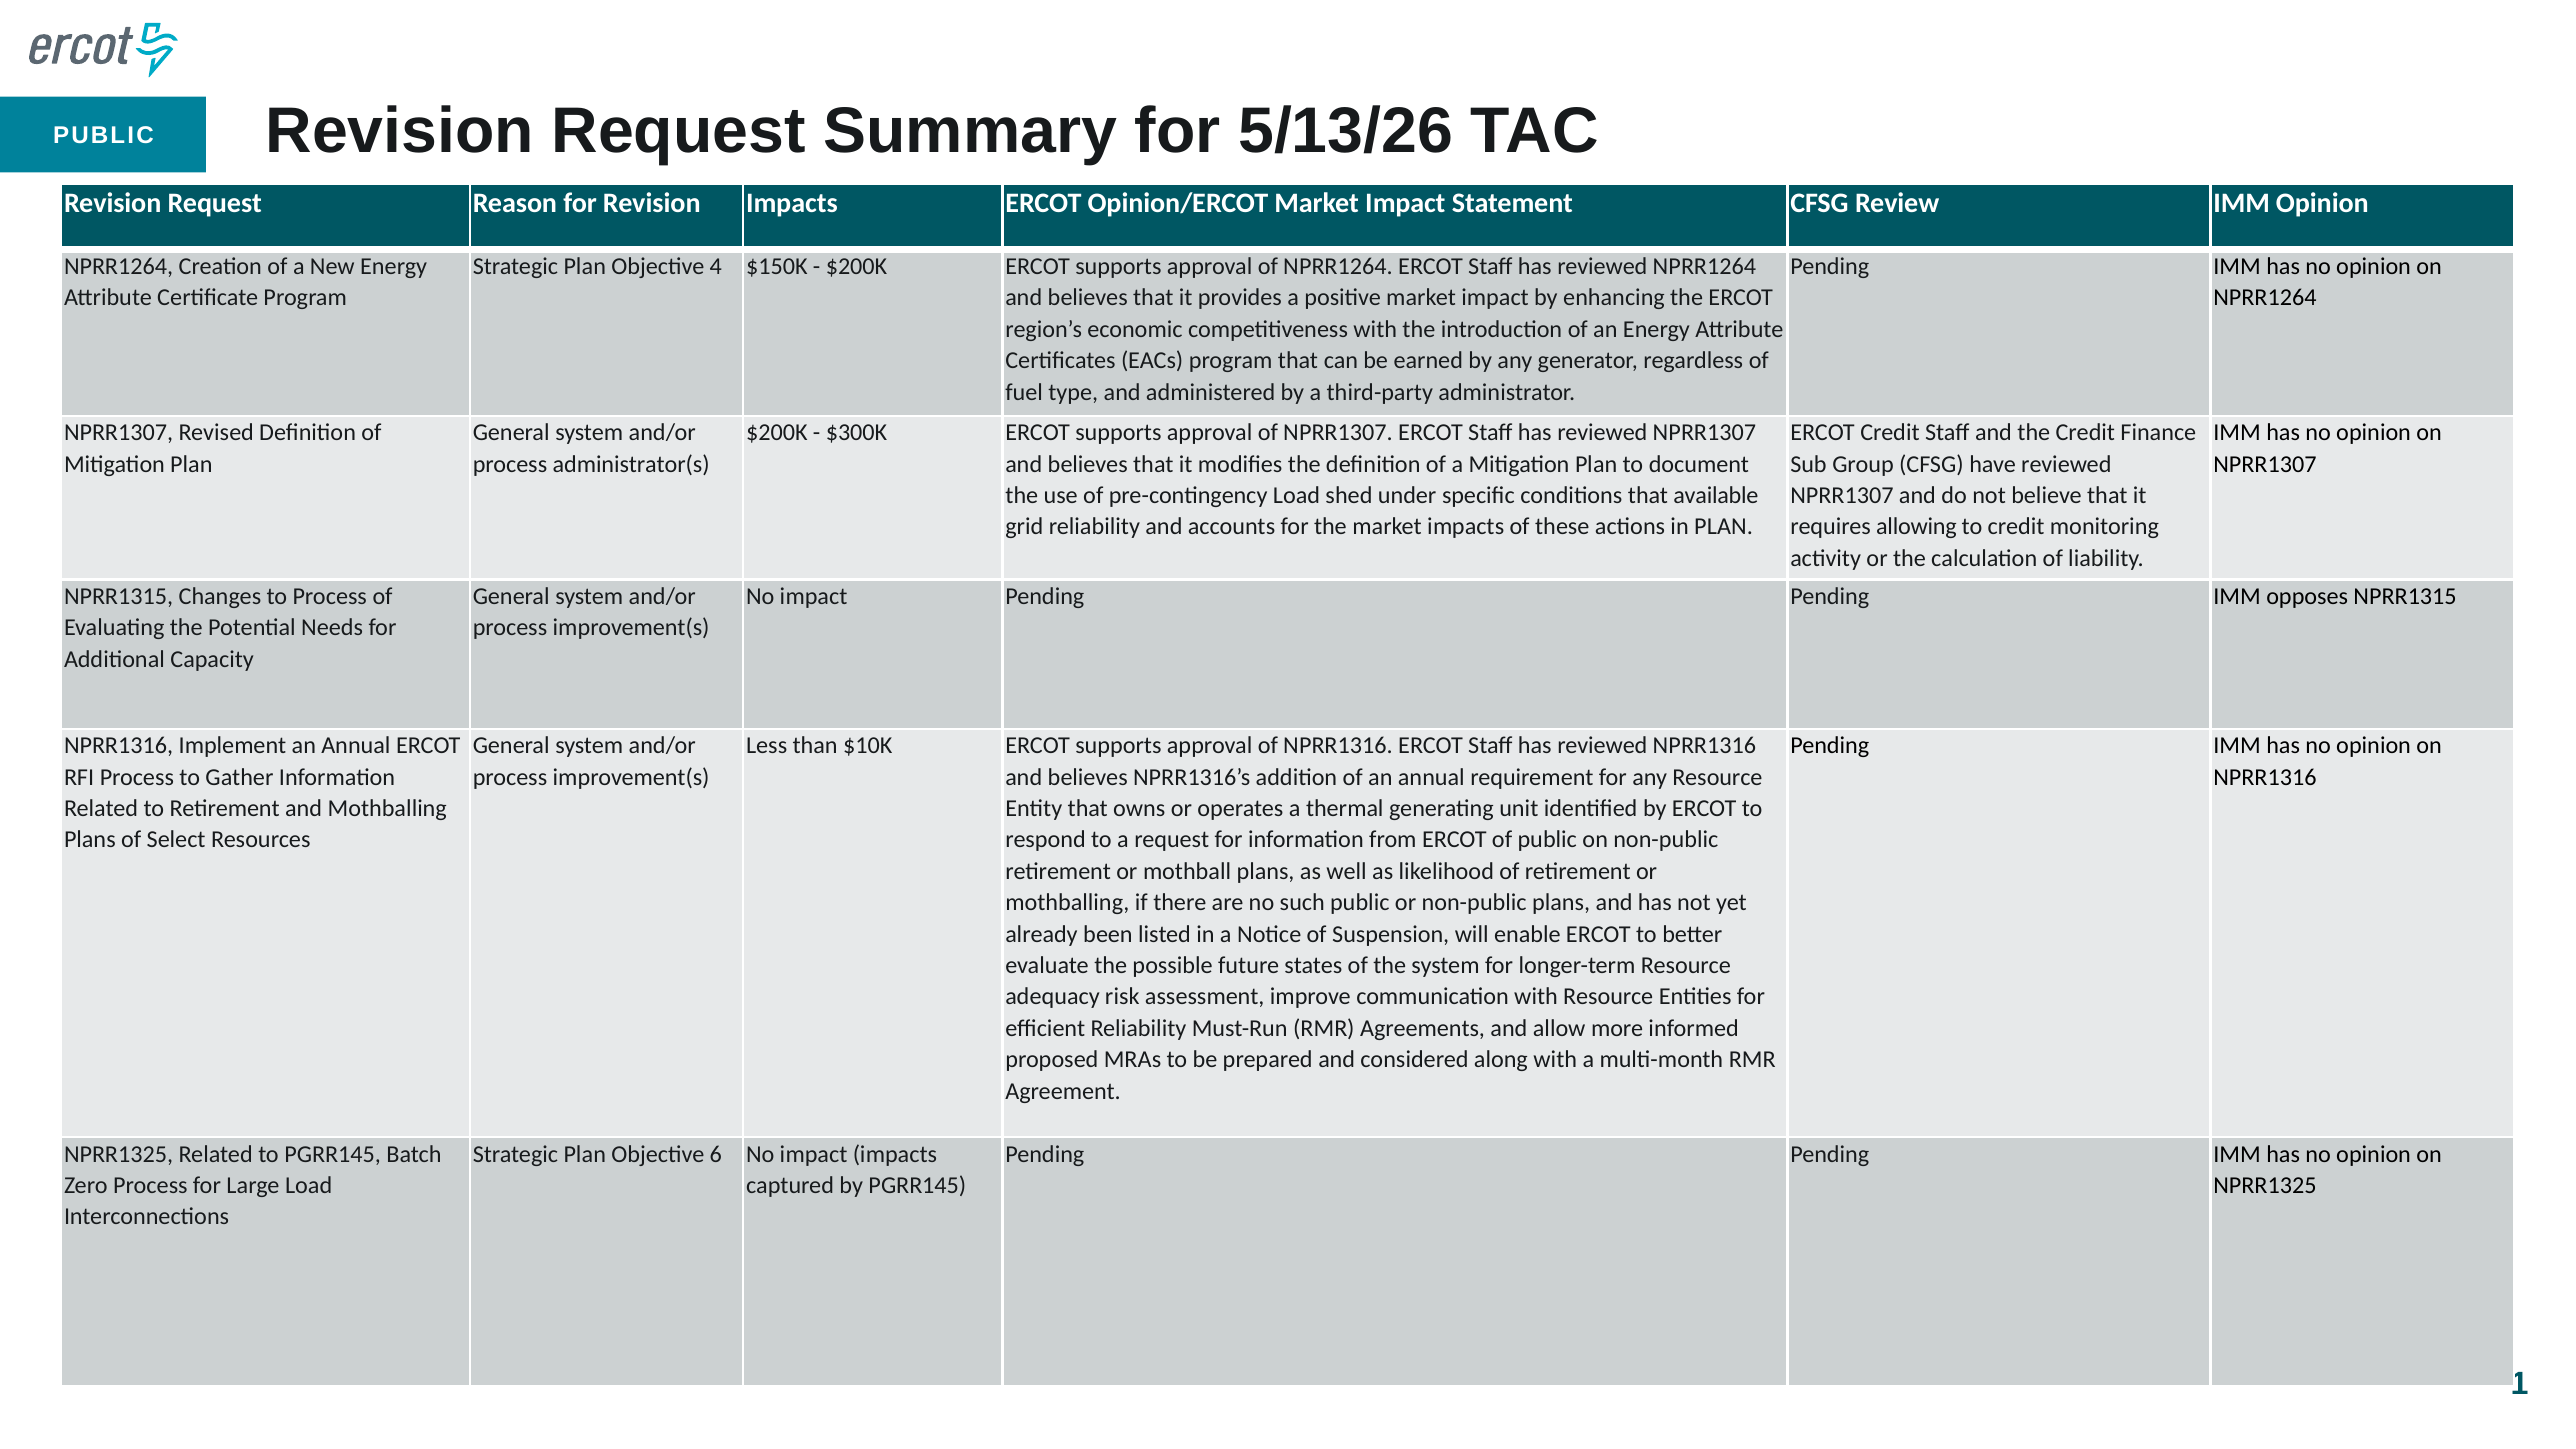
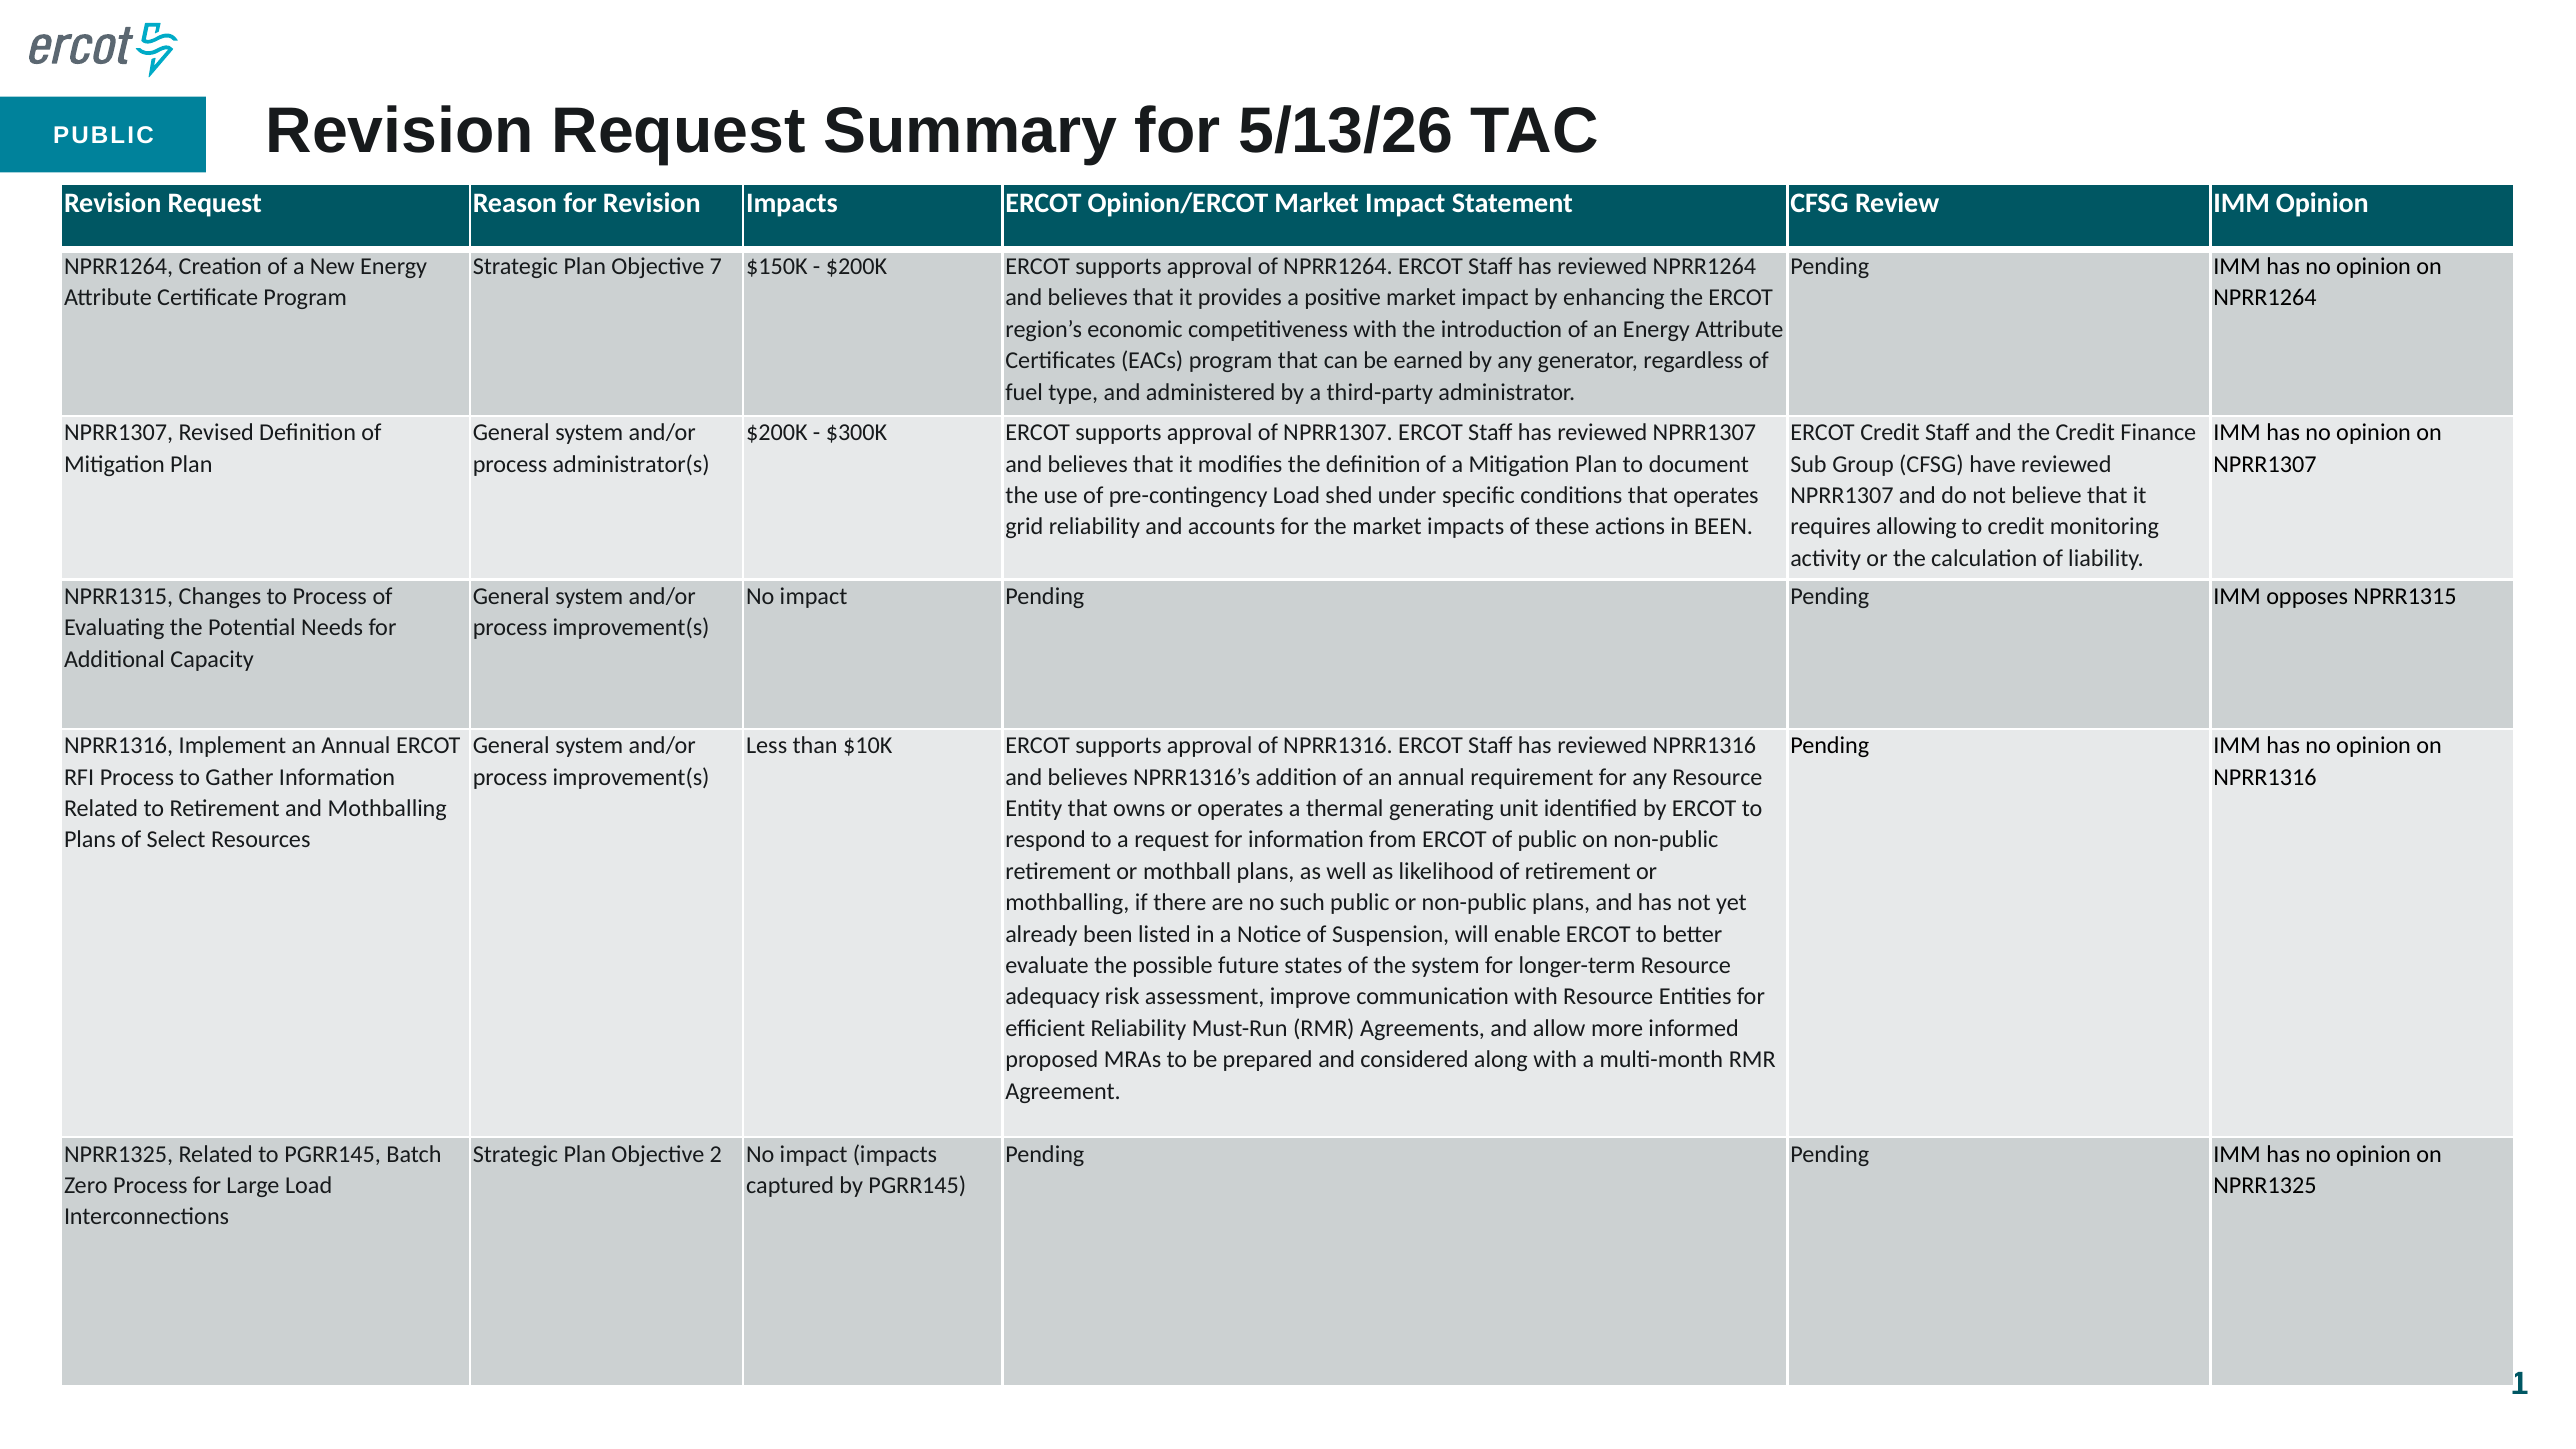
4: 4 -> 7
that available: available -> operates
in PLAN: PLAN -> BEEN
6: 6 -> 2
